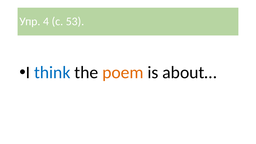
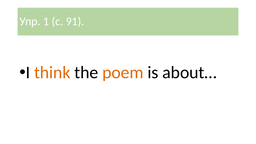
4: 4 -> 1
53: 53 -> 91
think colour: blue -> orange
